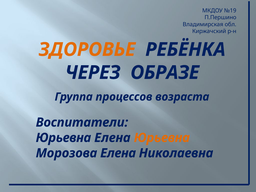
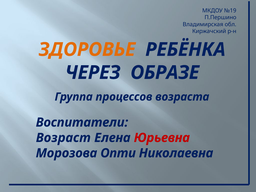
Юрьевна at (63, 138): Юрьевна -> Возраст
Юрьевна at (162, 138) colour: orange -> red
Морозова Елена: Елена -> Опти
